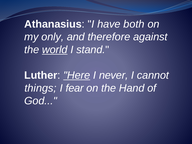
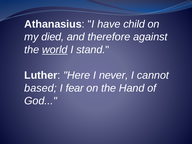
both: both -> child
only: only -> died
Here underline: present -> none
things: things -> based
